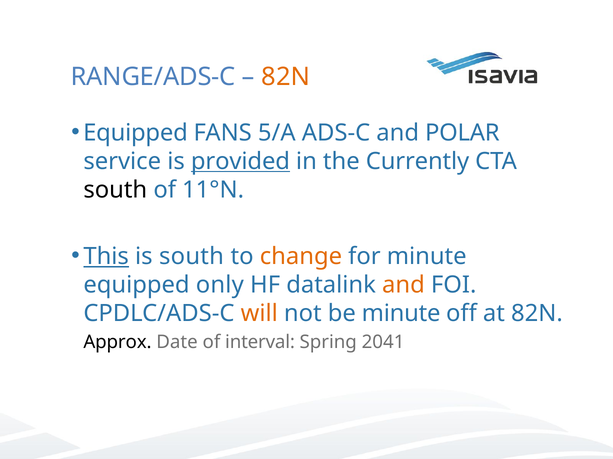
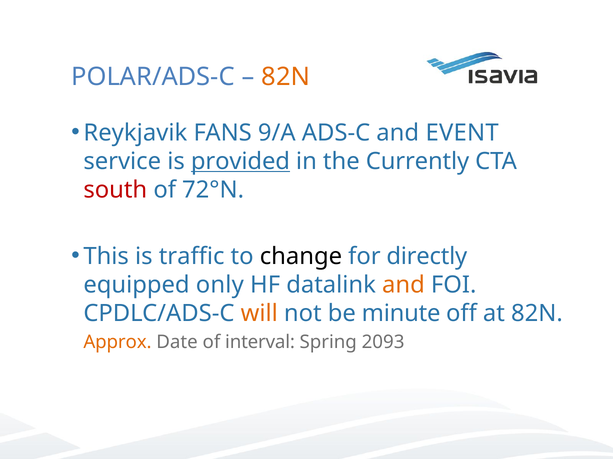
RANGE/ADS-C: RANGE/ADS-C -> POLAR/ADS-C
Equipped at (136, 133): Equipped -> Reykjavik
5/A: 5/A -> 9/A
POLAR: POLAR -> EVENT
south at (115, 190) colour: black -> red
11°N: 11°N -> 72°N
This underline: present -> none
is south: south -> traffic
change colour: orange -> black
for minute: minute -> directly
Approx colour: black -> orange
2041: 2041 -> 2093
